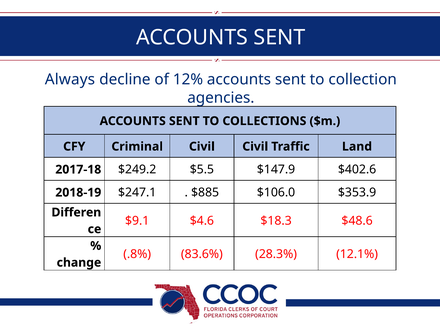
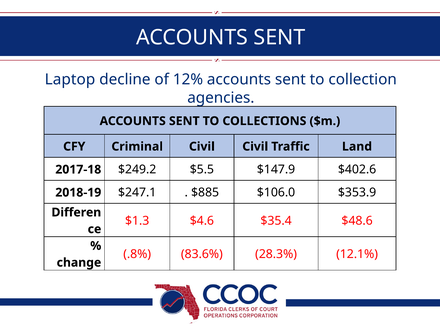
Always: Always -> Laptop
$9.1: $9.1 -> $1.3
$18.3: $18.3 -> $35.4
